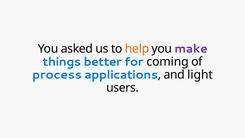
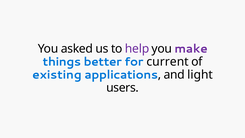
help colour: orange -> purple
coming: coming -> current
process: process -> existing
